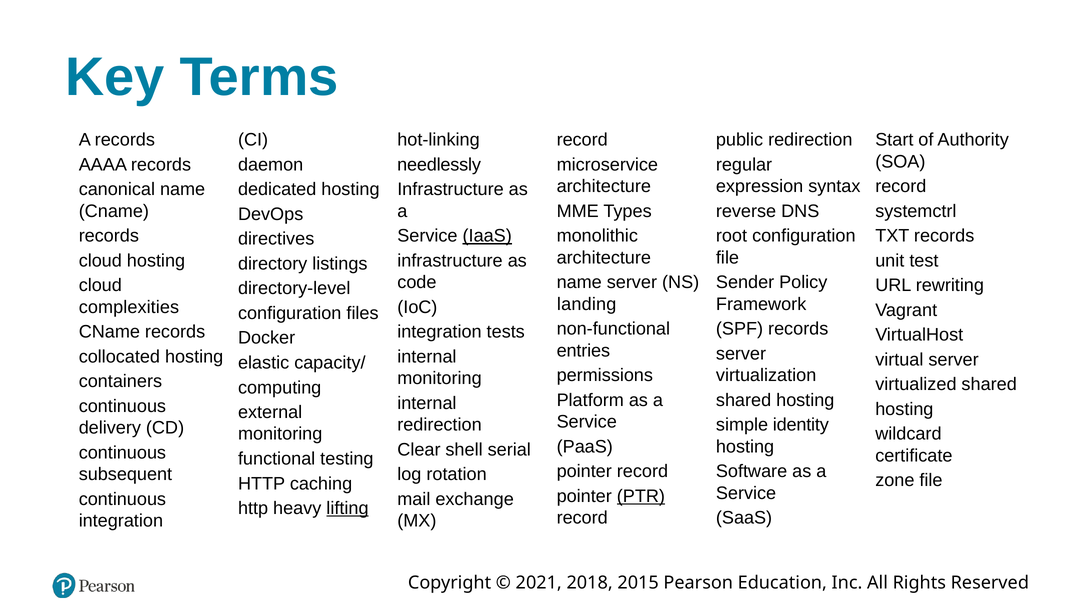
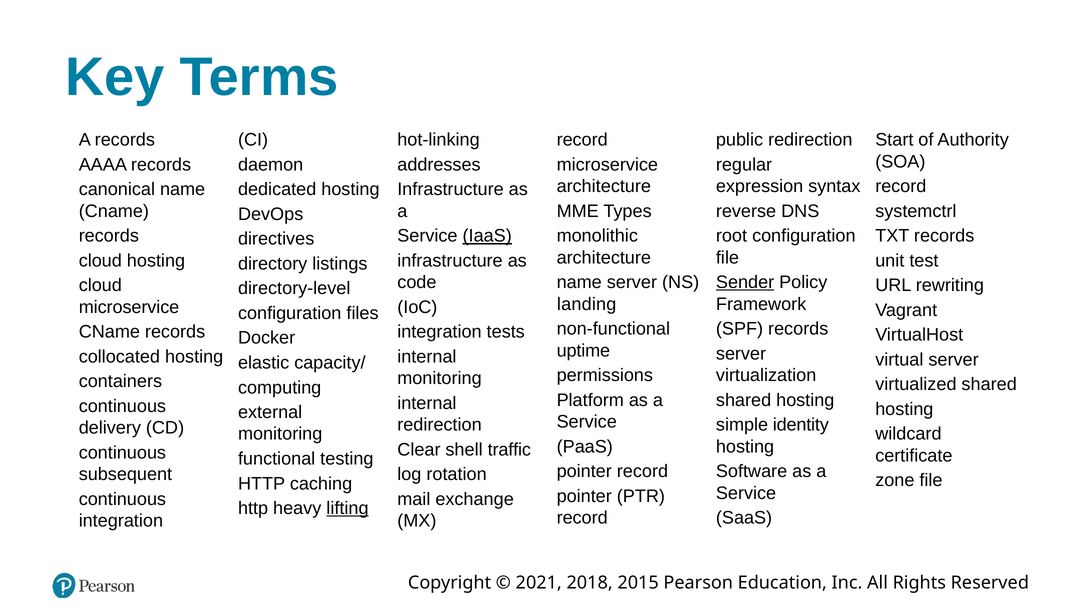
needlessly: needlessly -> addresses
Sender underline: none -> present
complexities at (129, 307): complexities -> microservice
entries: entries -> uptime
serial: serial -> traffic
PTR underline: present -> none
